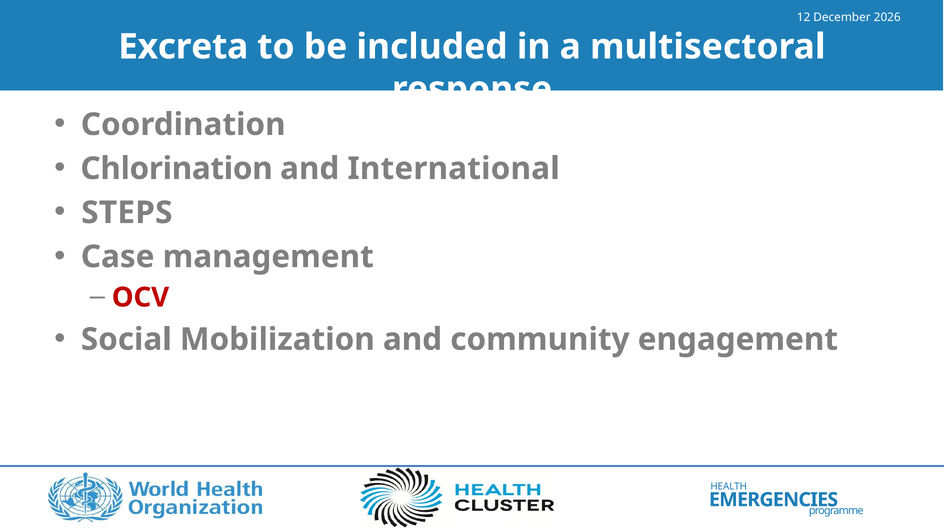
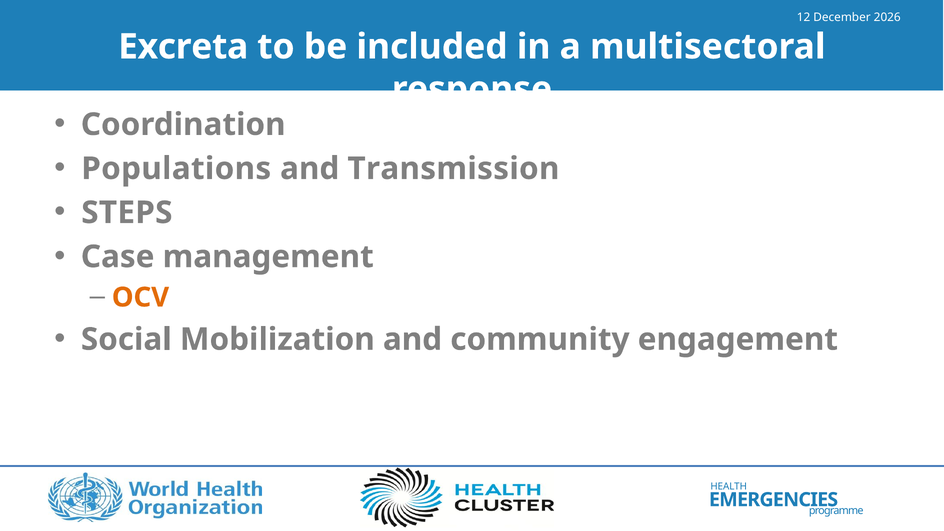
Chlorination: Chlorination -> Populations
International: International -> Transmission
OCV colour: red -> orange
